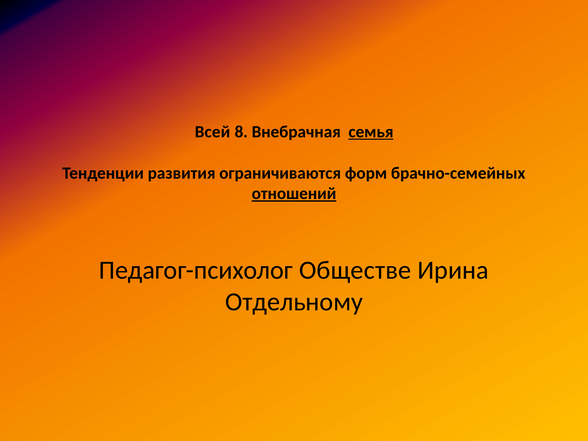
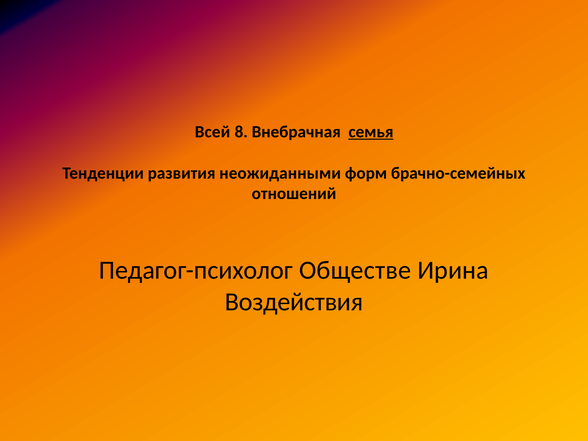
ограничиваются: ограничиваются -> неожиданными
отношений underline: present -> none
Отдельному: Отдельному -> Воздействия
